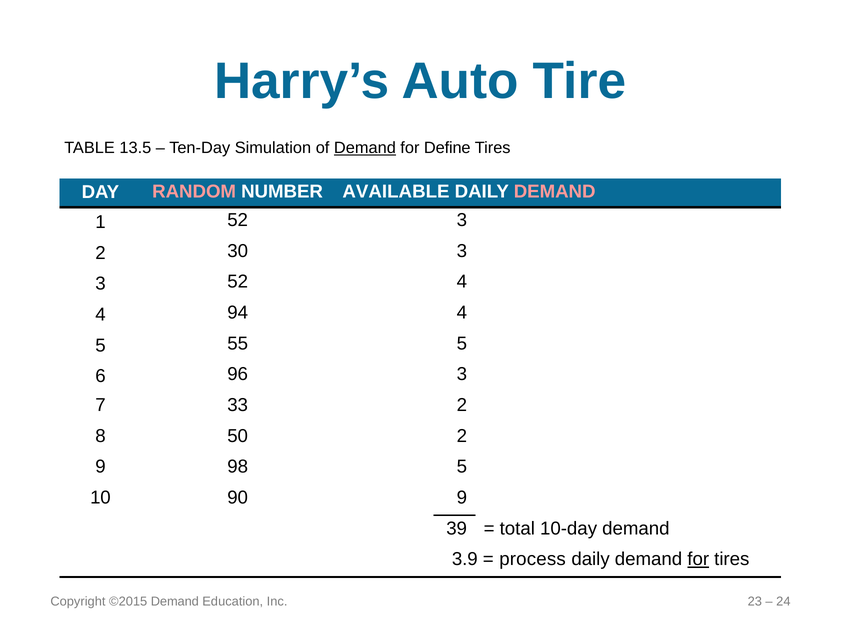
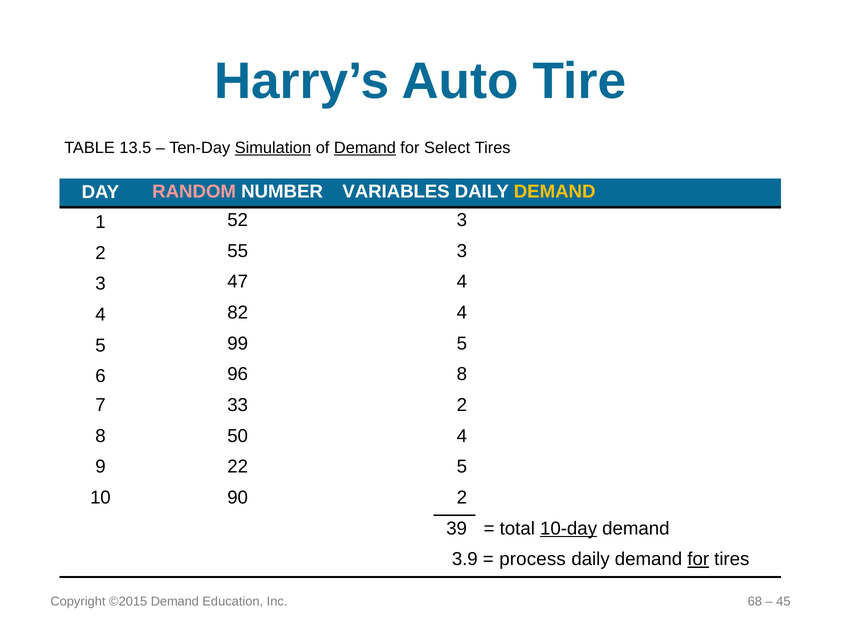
Simulation underline: none -> present
Define: Define -> Select
AVAILABLE: AVAILABLE -> VARIABLES
DEMAND at (555, 192) colour: pink -> yellow
30: 30 -> 55
3 52: 52 -> 47
94: 94 -> 82
55: 55 -> 99
96 3: 3 -> 8
50 2: 2 -> 4
98: 98 -> 22
90 9: 9 -> 2
10-day underline: none -> present
23: 23 -> 68
24: 24 -> 45
